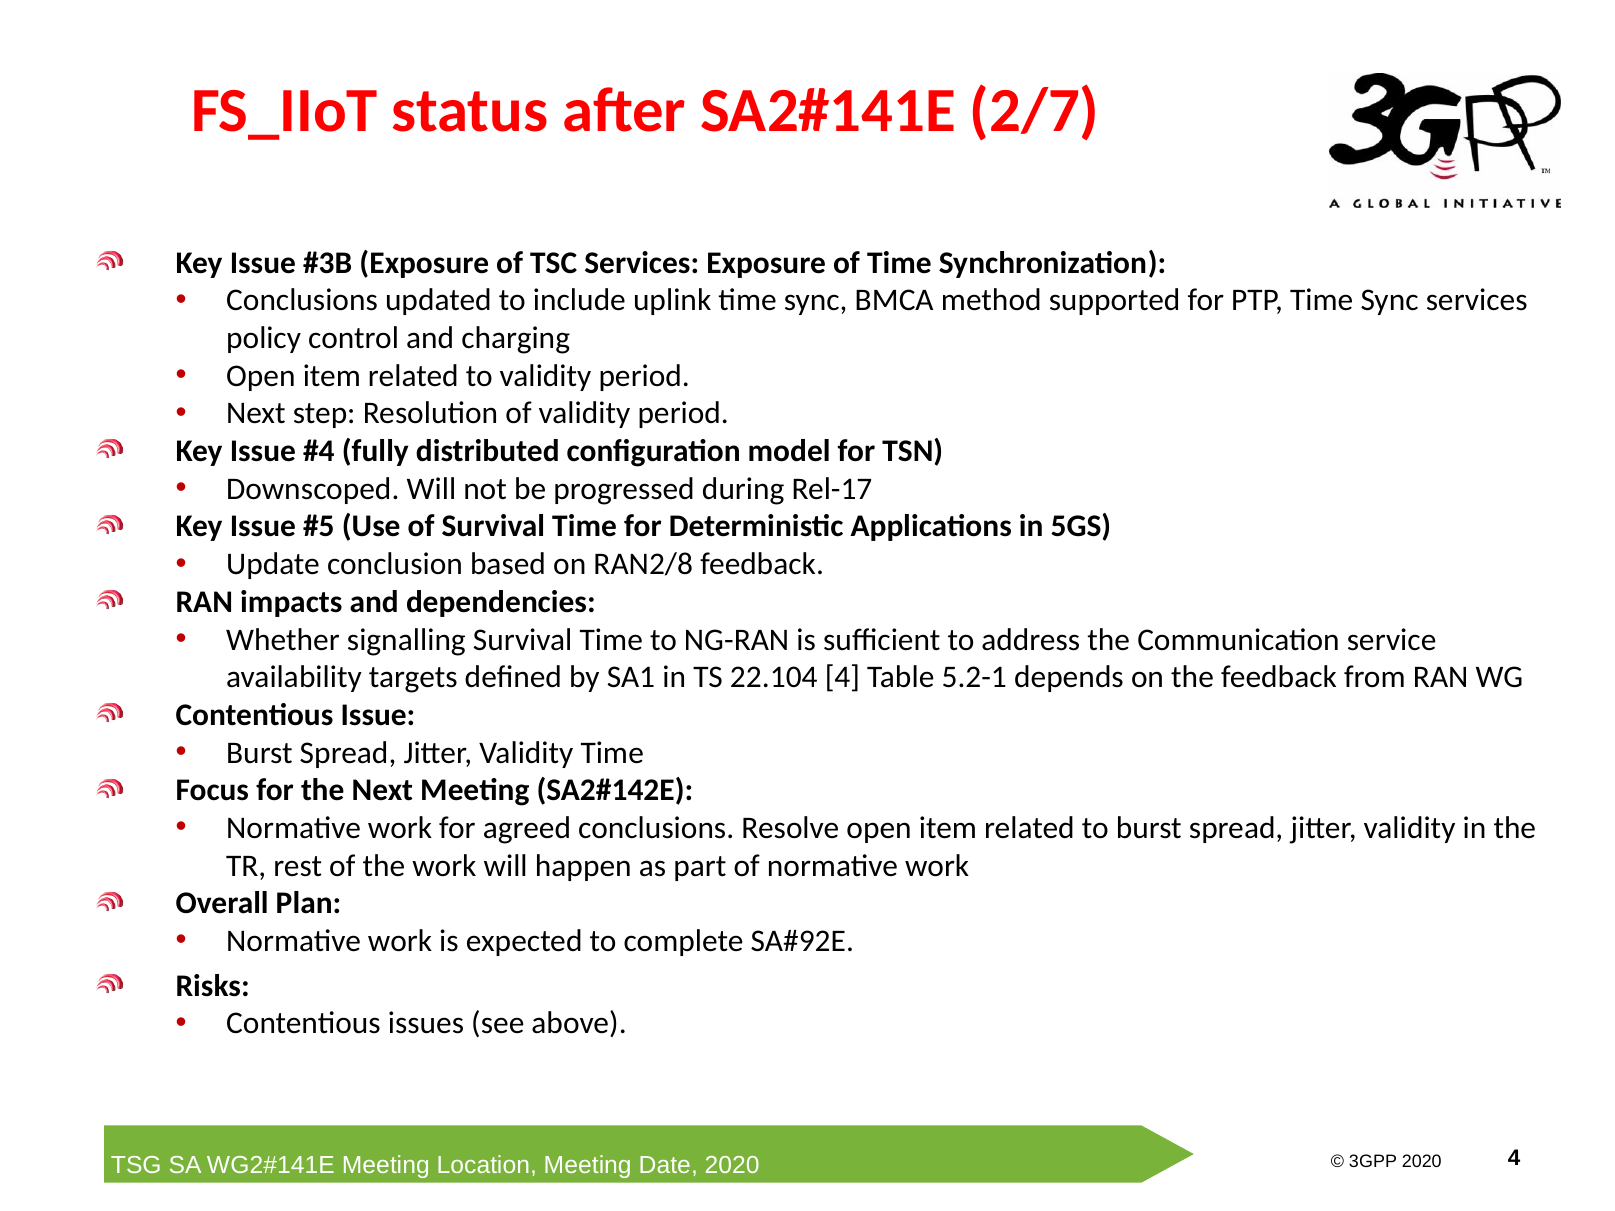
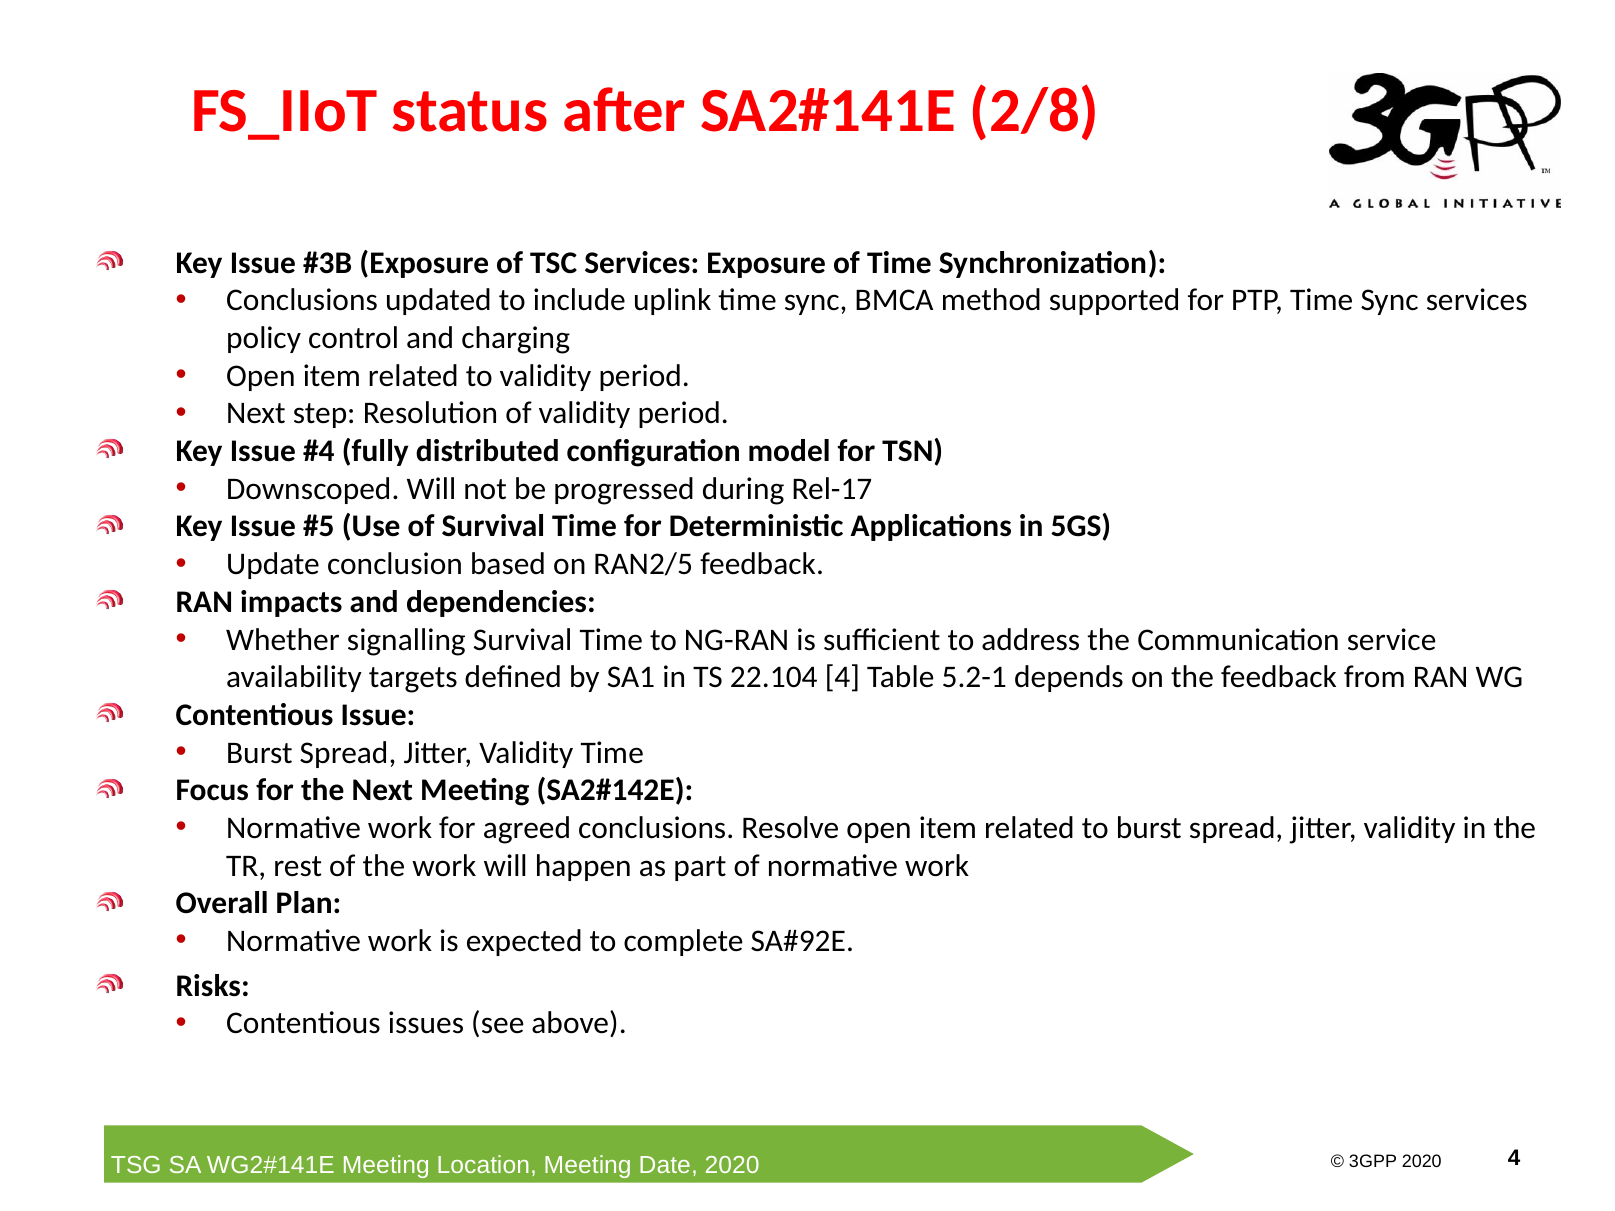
2/7: 2/7 -> 2/8
RAN2/8: RAN2/8 -> RAN2/5
